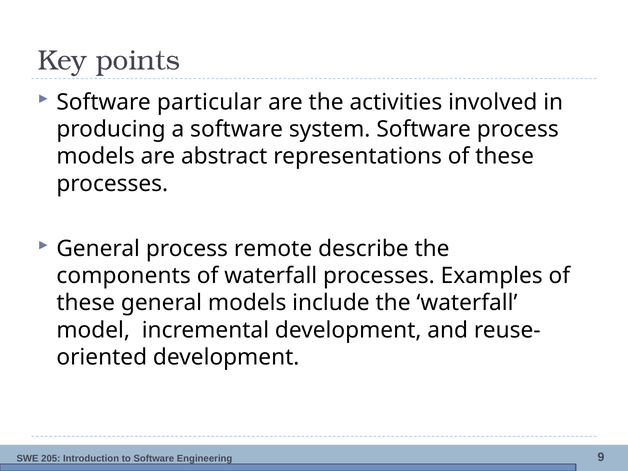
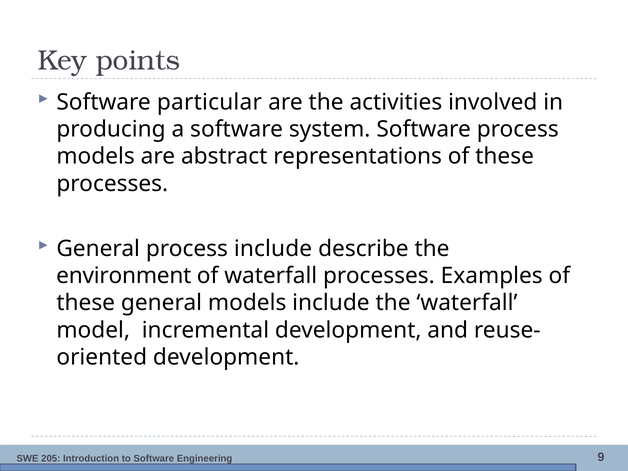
process remote: remote -> include
components: components -> environment
